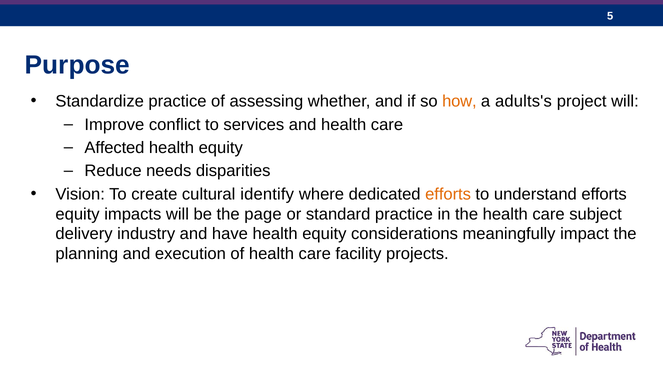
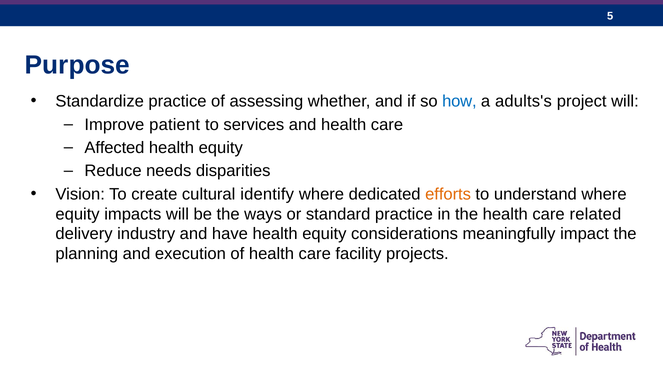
how colour: orange -> blue
conflict: conflict -> patient
understand efforts: efforts -> where
page: page -> ways
subject: subject -> related
